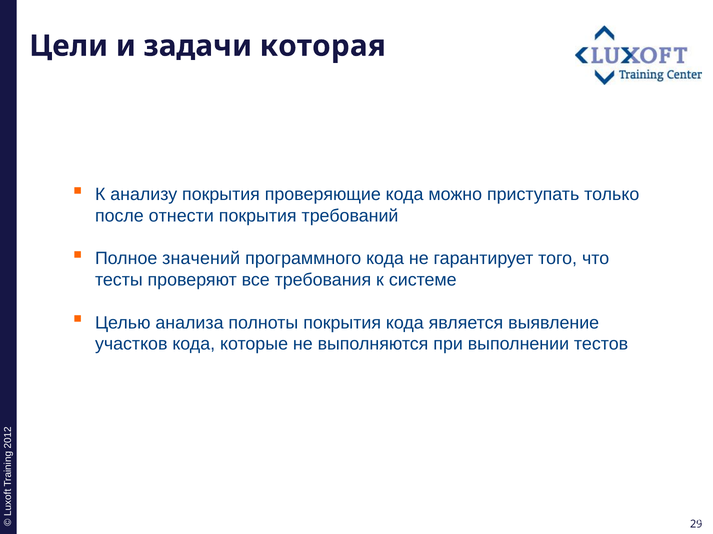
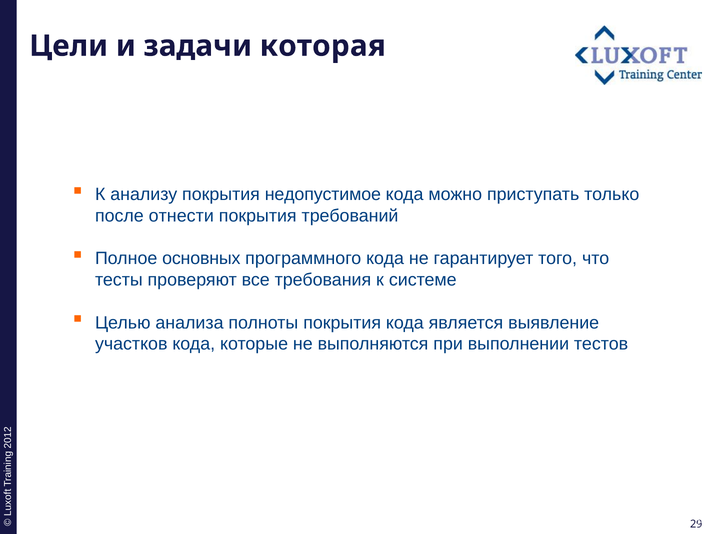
проверяющие: проверяющие -> недопустимое
значений: значений -> основных
